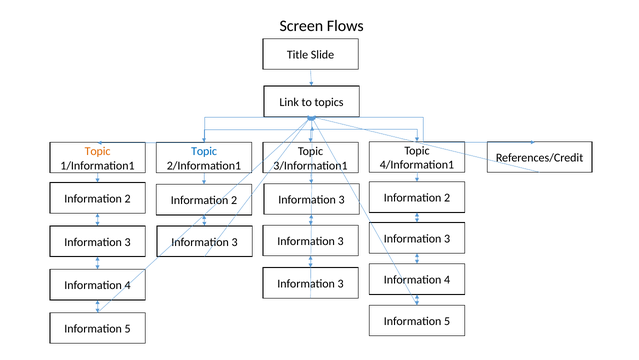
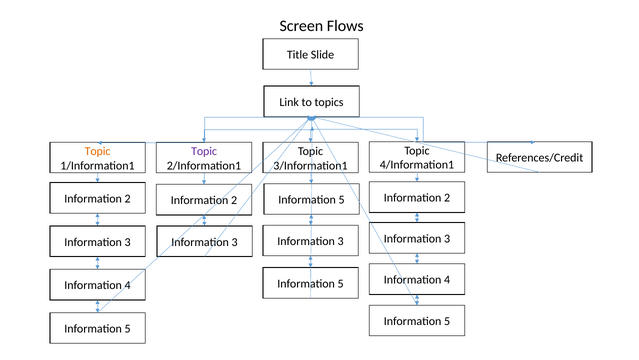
Topic at (204, 151) colour: blue -> purple
3 at (342, 200): 3 -> 5
3 at (341, 283): 3 -> 5
